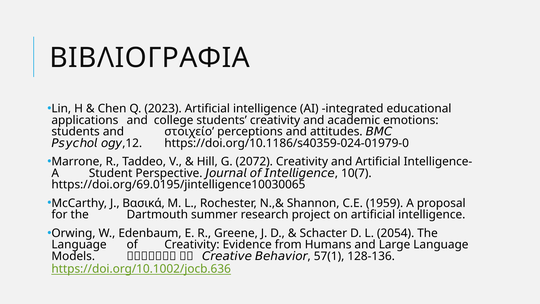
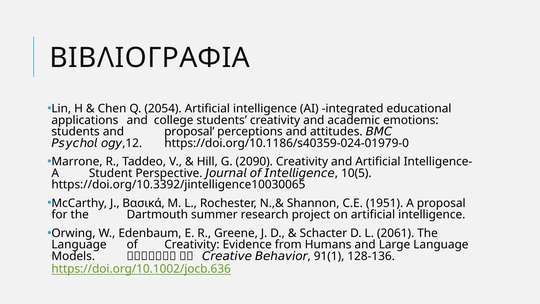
2023: 2023 -> 2054
and στοιχείο: στοιχείο -> proposal
2072: 2072 -> 2090
10(7: 10(7 -> 10(5
https://doi.org/69.0195/jintelligence10030065: https://doi.org/69.0195/jintelligence10030065 -> https://doi.org/10.3392/jintelligence10030065
1959: 1959 -> 1951
2054: 2054 -> 2061
57(1: 57(1 -> 91(1
